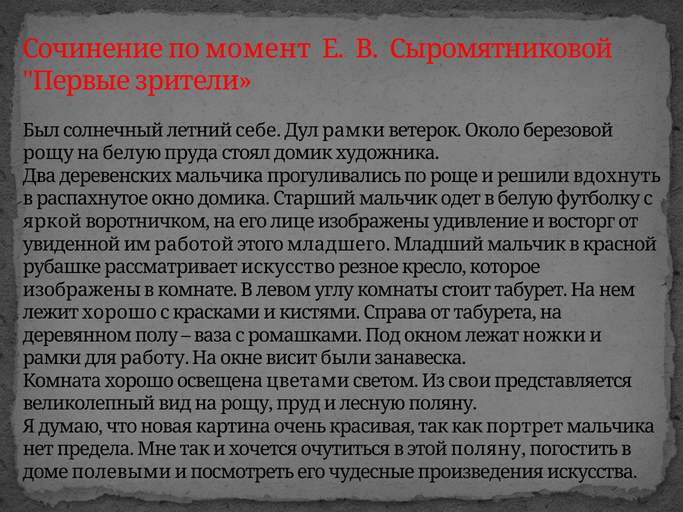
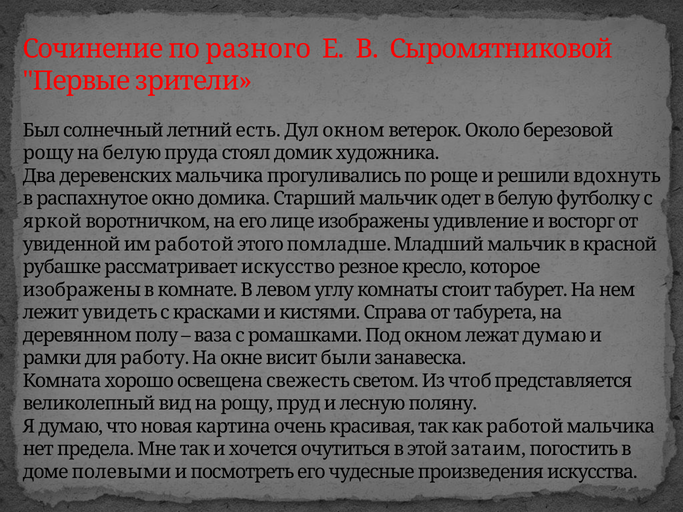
момент: момент -> разного
себе: себе -> есть
Дул рамки: рамки -> окном
младшего: младшего -> помладше
лежит хорошо: хорошо -> увидеть
лежат ножки: ножки -> думаю
цветами: цветами -> свежесть
свои: свои -> чтоб
как портрет: портрет -> работой
этой поляну: поляну -> затаим
